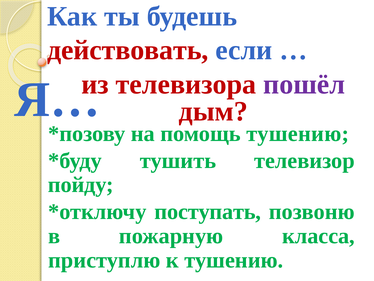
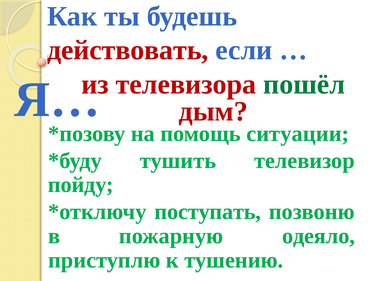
пошёл colour: purple -> green
помощь тушению: тушению -> ситуации
класса: класса -> одеяло
